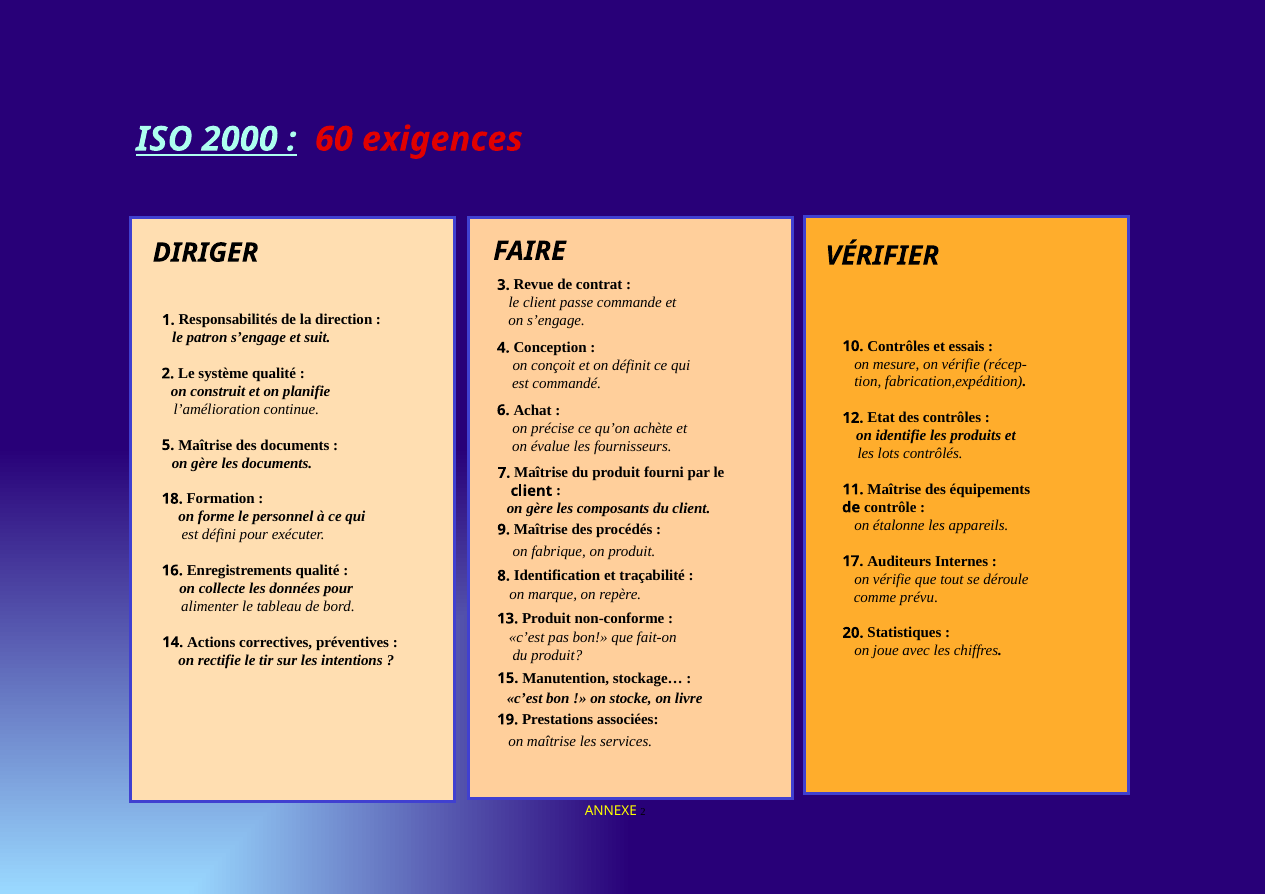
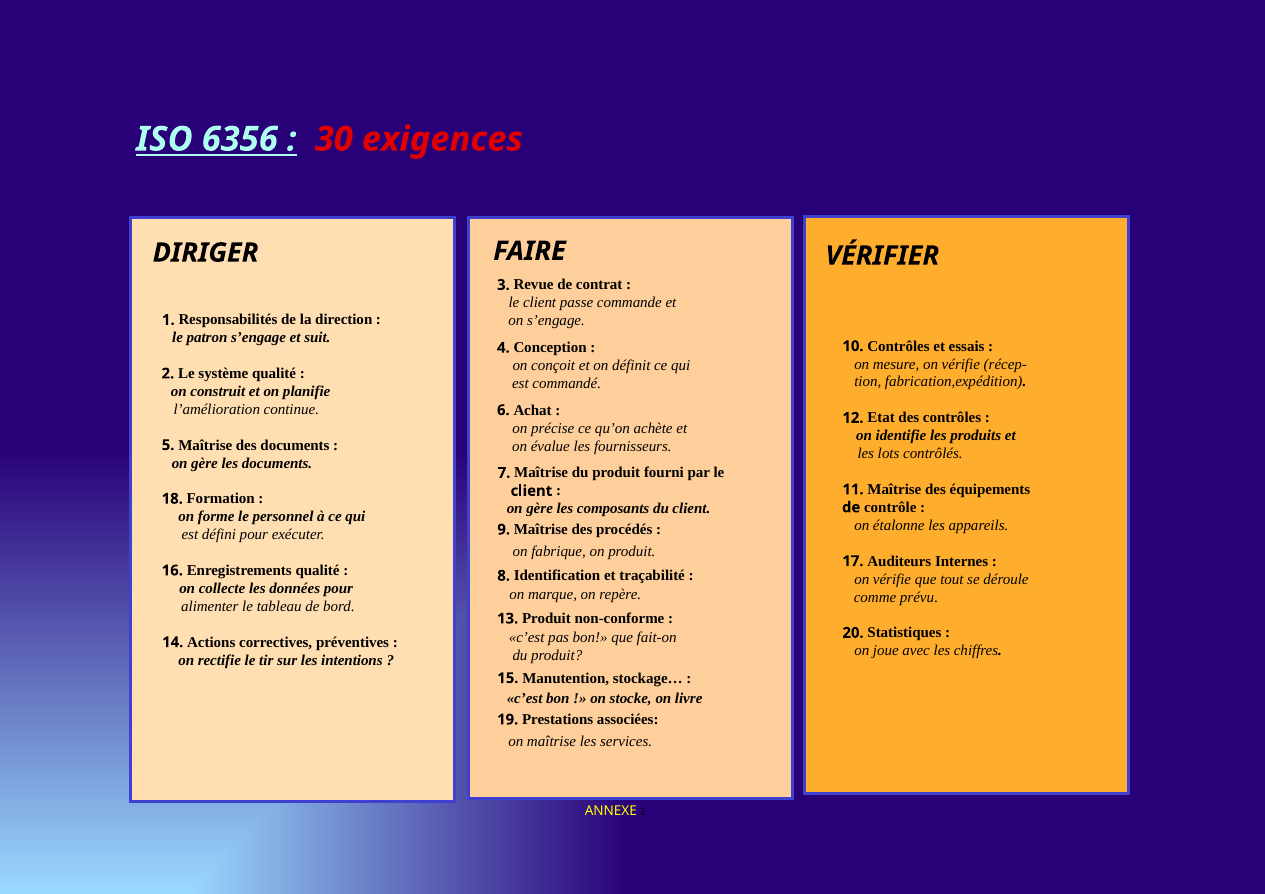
2000: 2000 -> 6356
60: 60 -> 30
